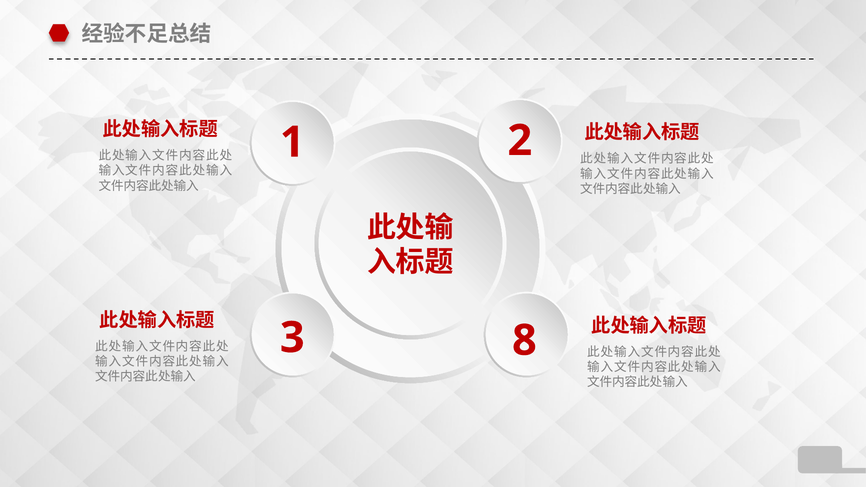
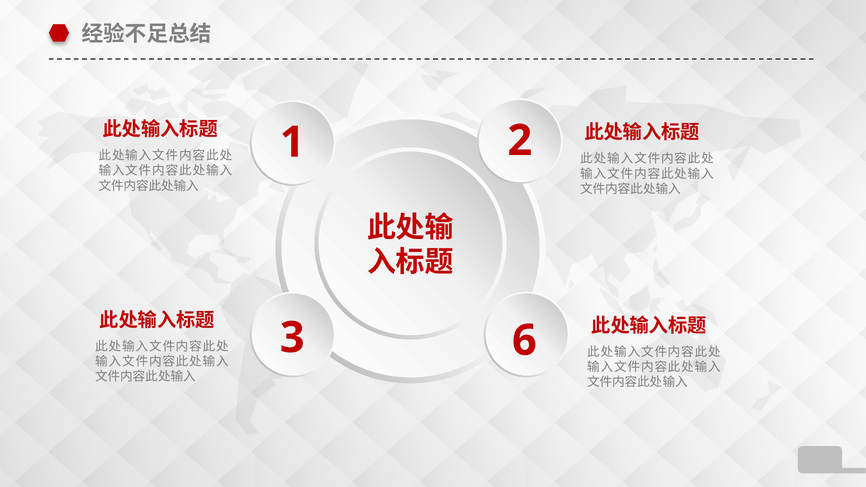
8: 8 -> 6
